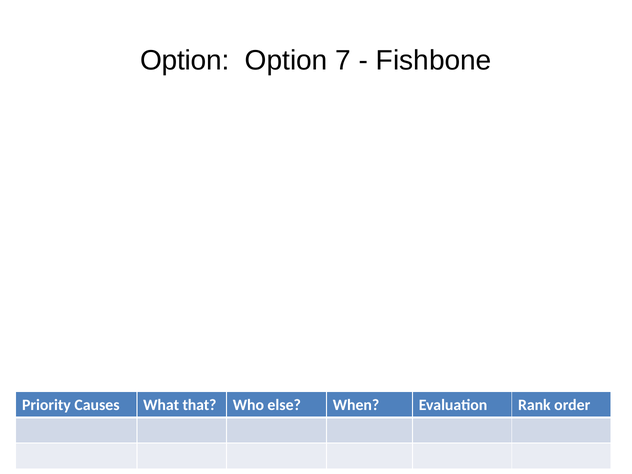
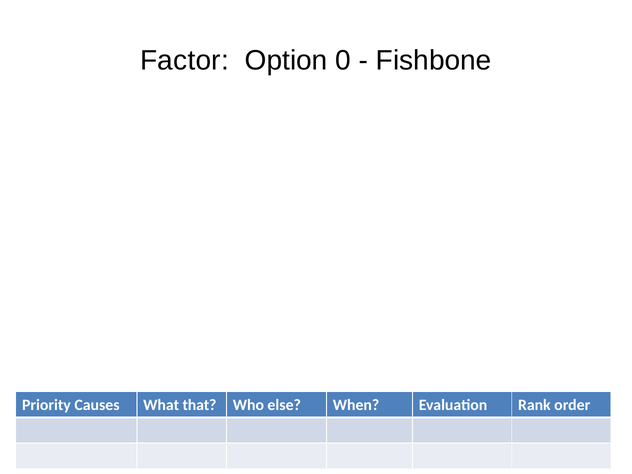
Option at (185, 60): Option -> Factor
7: 7 -> 0
